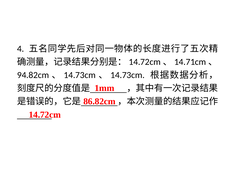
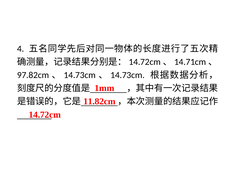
94.82cm: 94.82cm -> 97.82cm
86.82cm: 86.82cm -> 11.82cm
